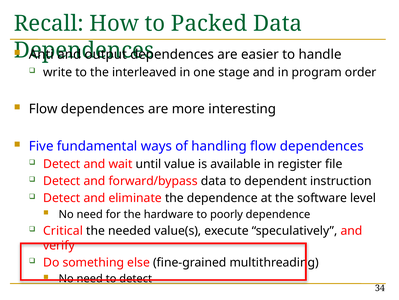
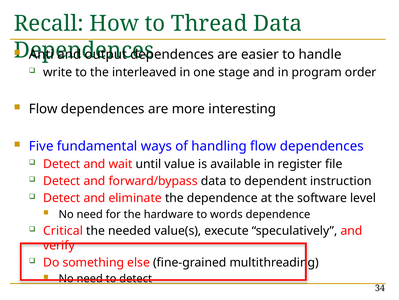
Packed: Packed -> Thread
poorly: poorly -> words
